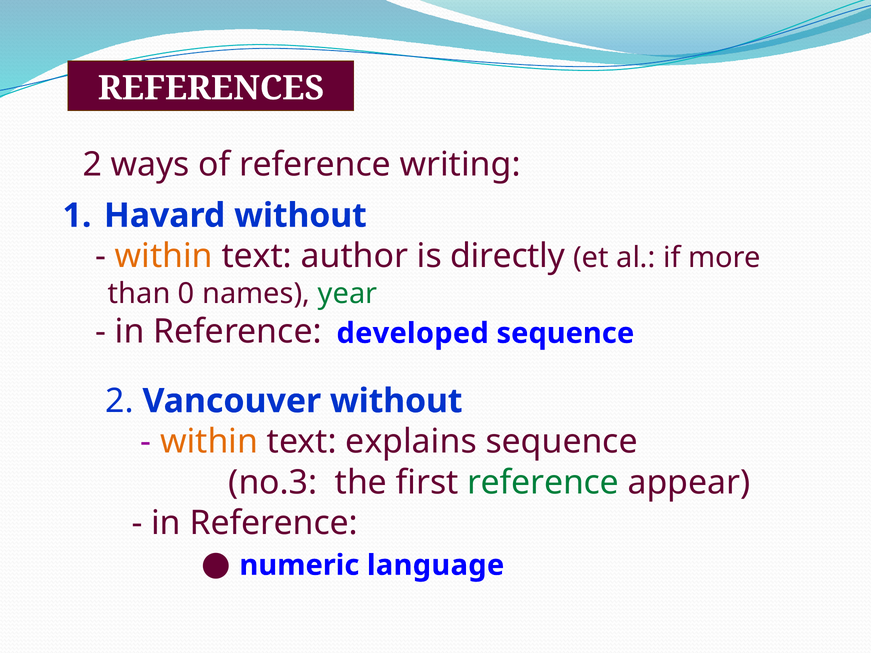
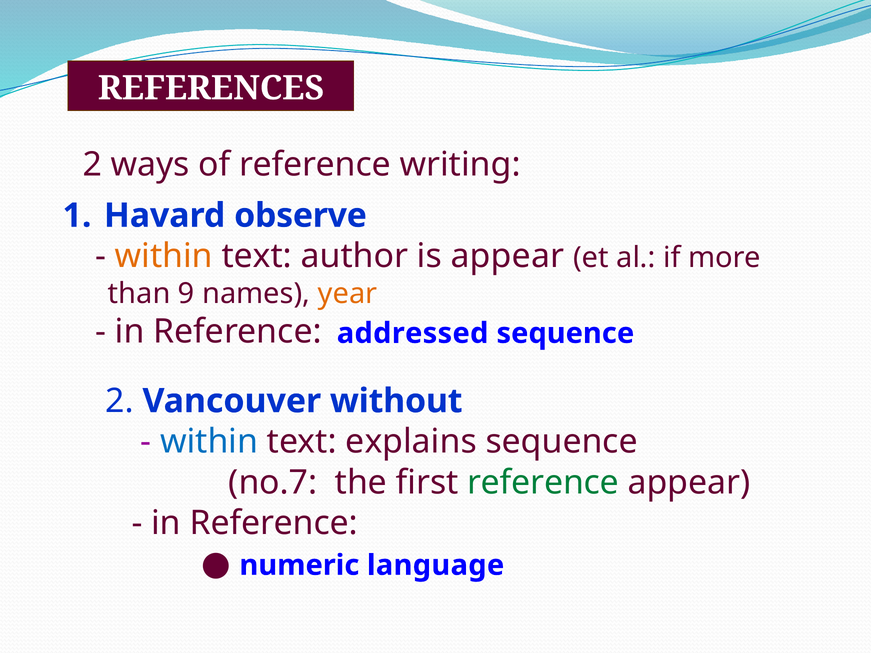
Havard without: without -> observe
is directly: directly -> appear
0: 0 -> 9
year colour: green -> orange
developed: developed -> addressed
within at (209, 442) colour: orange -> blue
no.3: no.3 -> no.7
